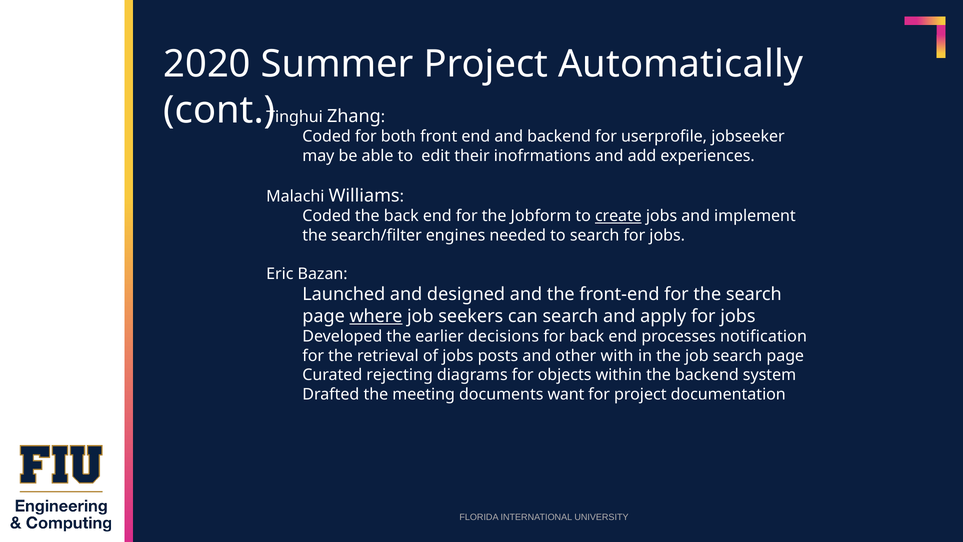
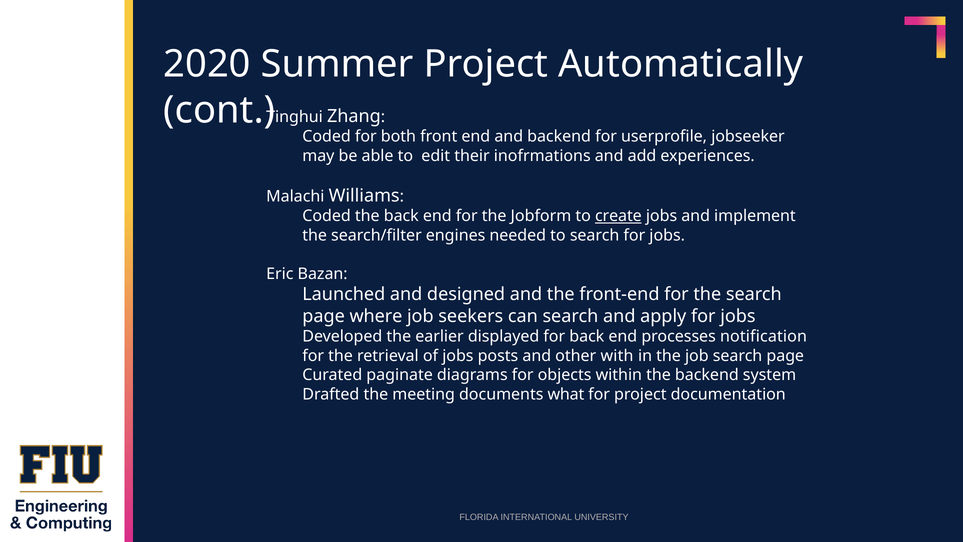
where underline: present -> none
decisions: decisions -> displayed
rejecting: rejecting -> paginate
want: want -> what
